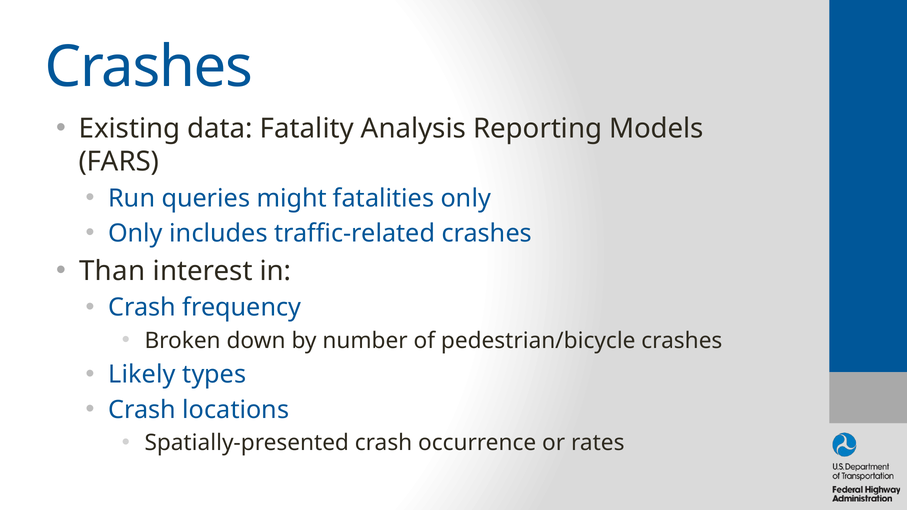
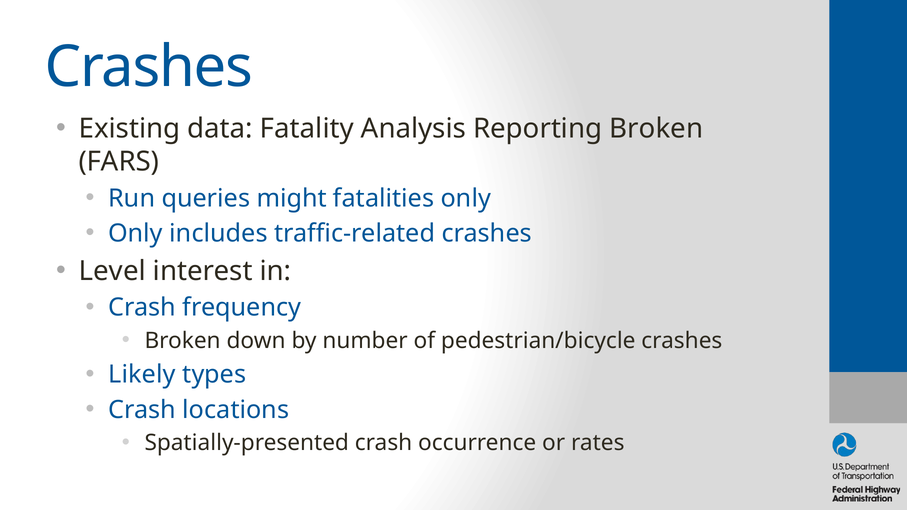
Reporting Models: Models -> Broken
Than: Than -> Level
